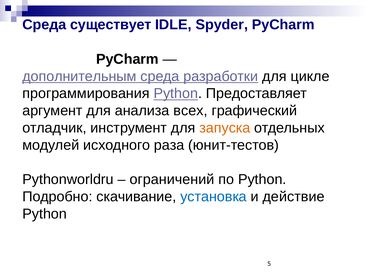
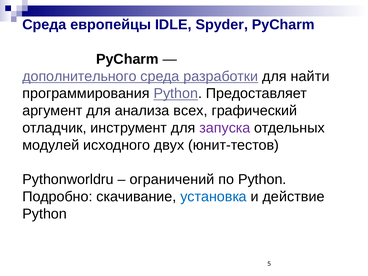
существует: существует -> европейцы
дополнительным: дополнительным -> дополнительного
цикле: цикле -> найти
запуска colour: orange -> purple
раза: раза -> двух
